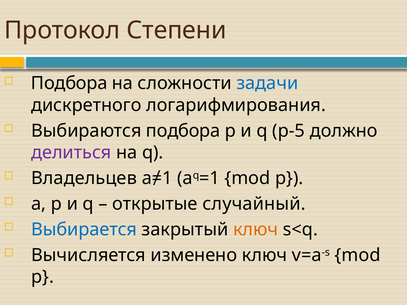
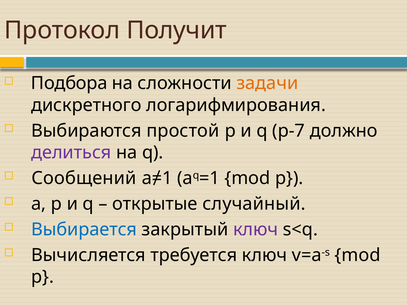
Степени: Степени -> Получит
задачи colour: blue -> orange
Выбираются подбора: подбора -> простой
p-5: p-5 -> p-7
Владельцев: Владельцев -> Сообщений
ключ at (256, 230) colour: orange -> purple
изменено: изменено -> требуется
